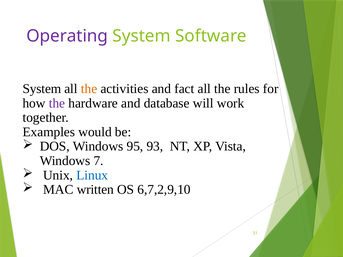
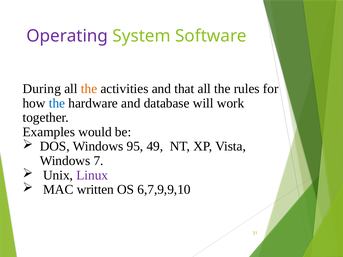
System at (42, 89): System -> During
fact: fact -> that
the at (57, 103) colour: purple -> blue
93: 93 -> 49
Linux colour: blue -> purple
6,7,2,9,10: 6,7,2,9,10 -> 6,7,9,9,10
